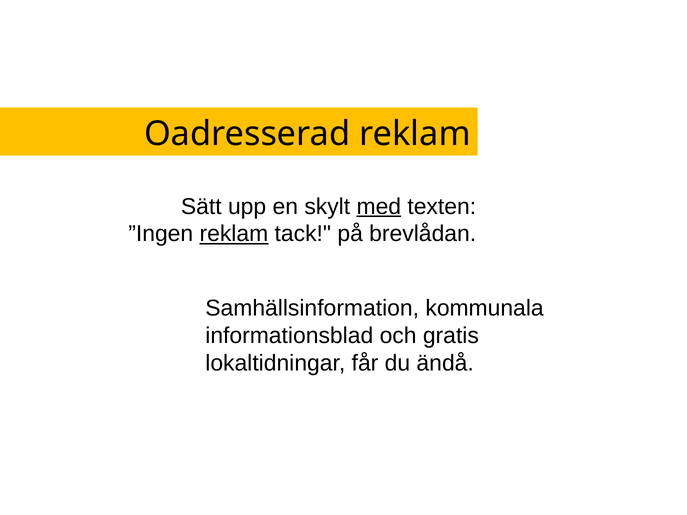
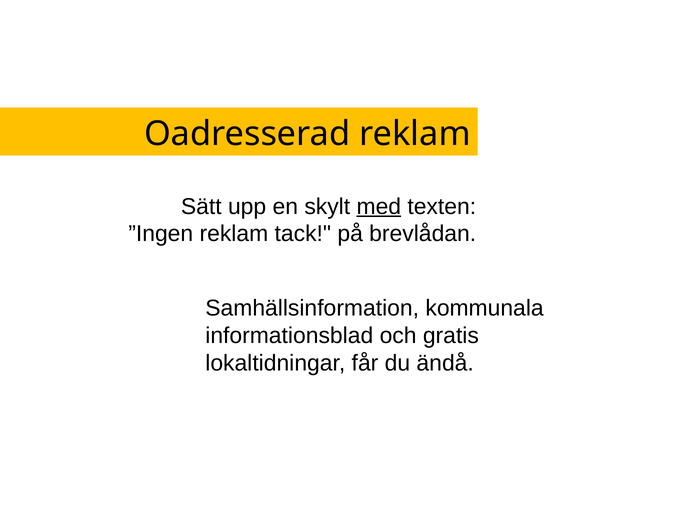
reklam at (234, 234) underline: present -> none
